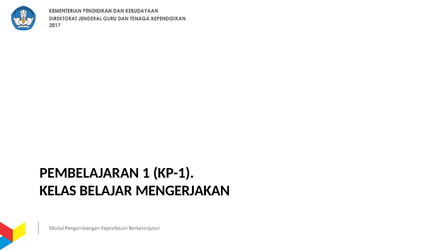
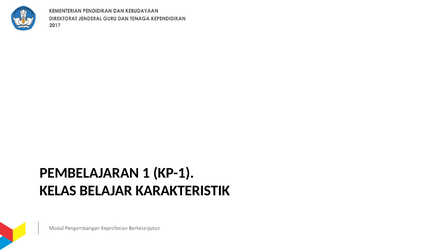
MENGERJAKAN: MENGERJAKAN -> KARAKTERISTIK
